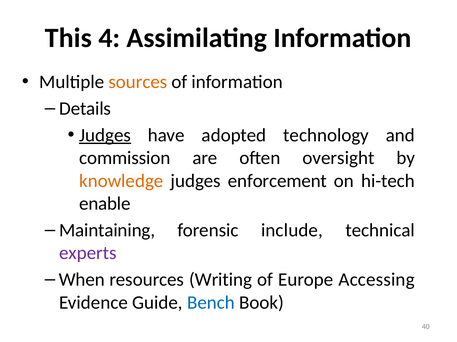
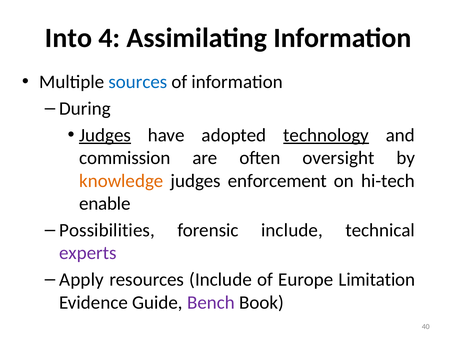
This: This -> Into
sources colour: orange -> blue
Details: Details -> During
technology underline: none -> present
Maintaining: Maintaining -> Possibilities
When: When -> Apply
resources Writing: Writing -> Include
Accessing: Accessing -> Limitation
Bench colour: blue -> purple
